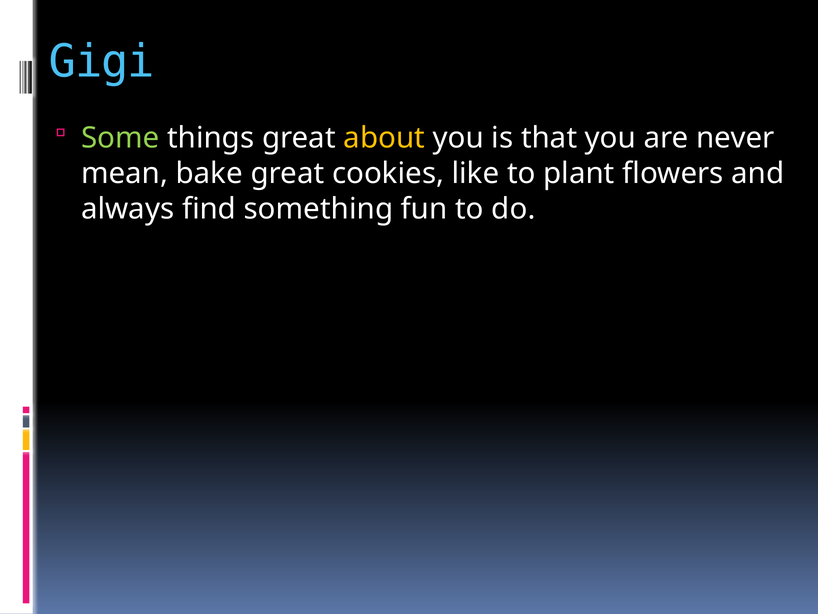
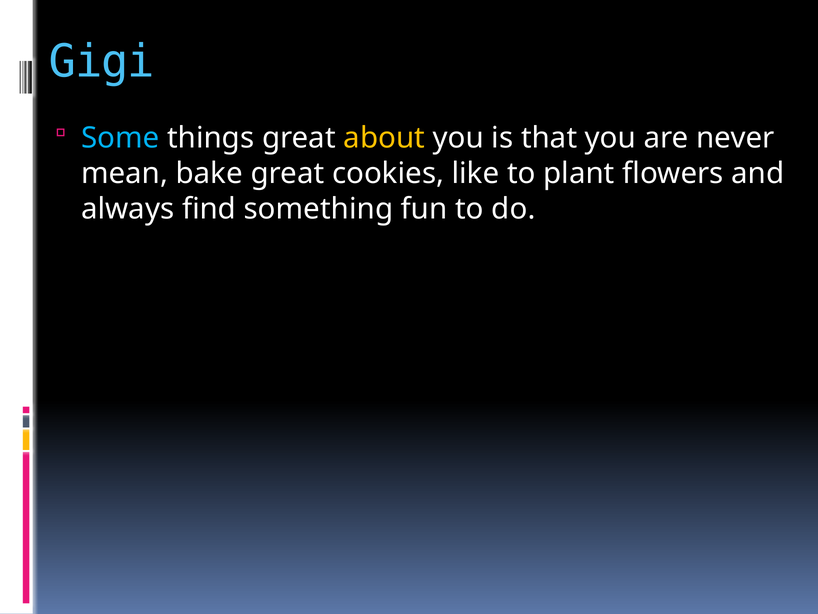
Some colour: light green -> light blue
